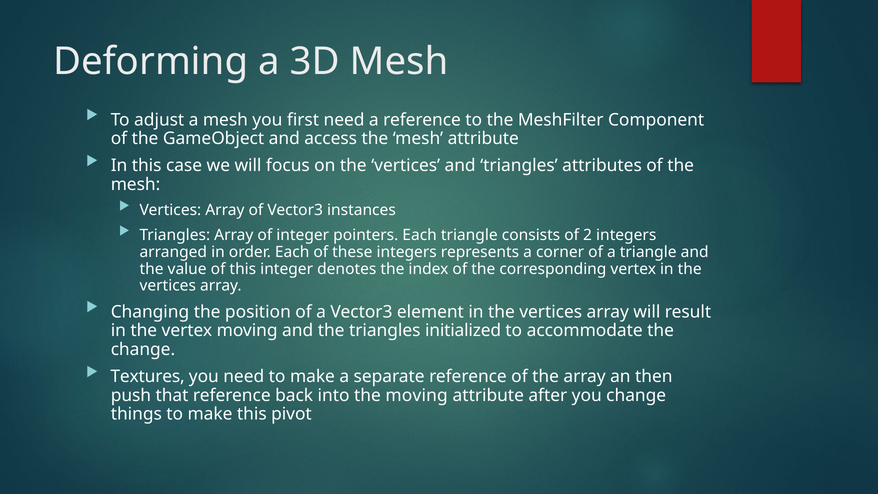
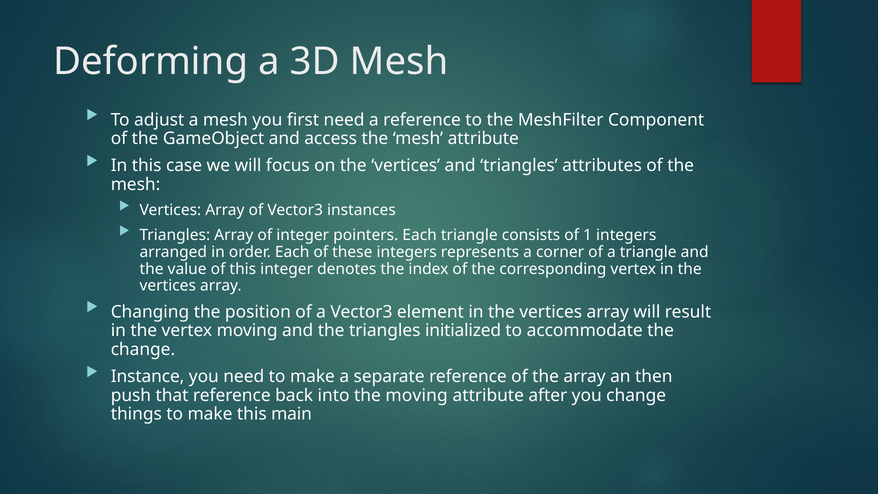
2: 2 -> 1
Textures: Textures -> Instance
pivot: pivot -> main
